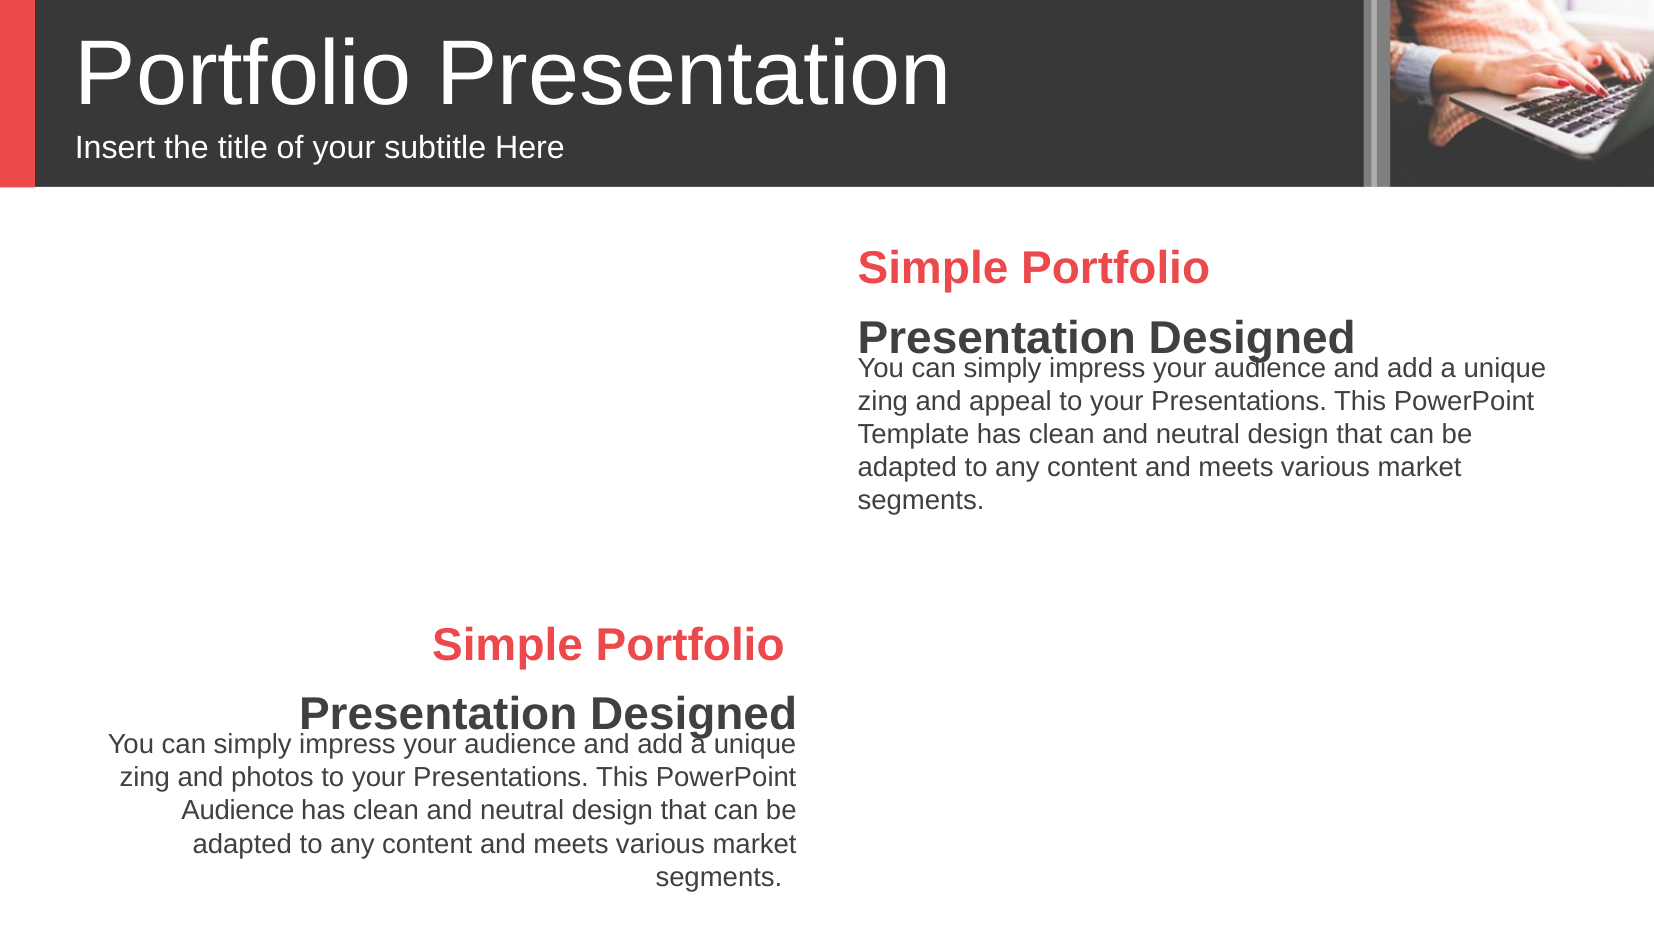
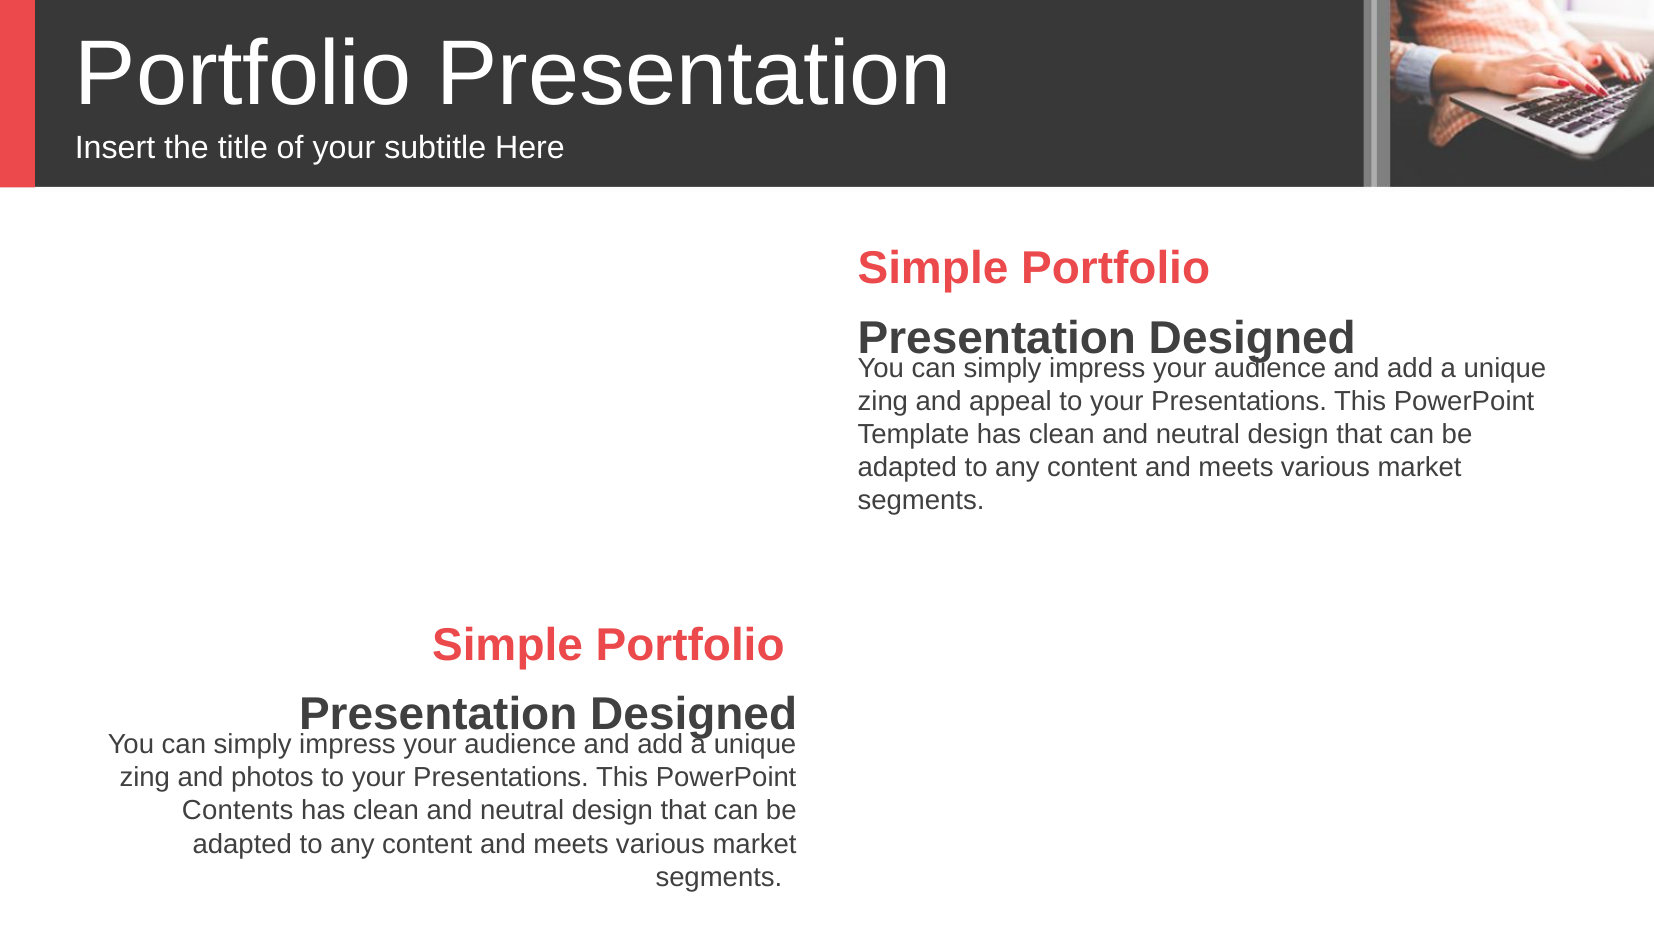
Audience at (238, 811): Audience -> Contents
